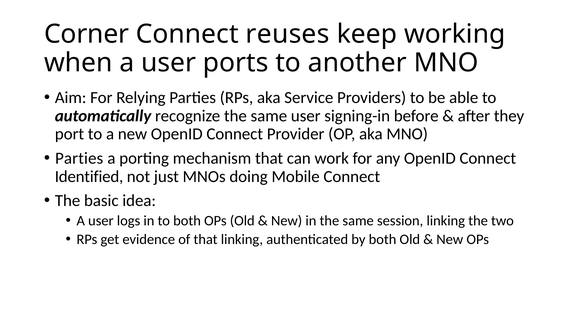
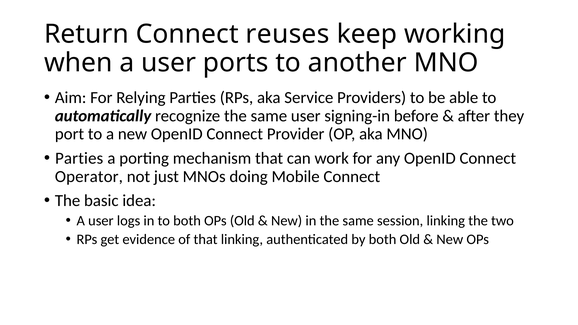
Corner: Corner -> Return
Identified: Identified -> Operator
